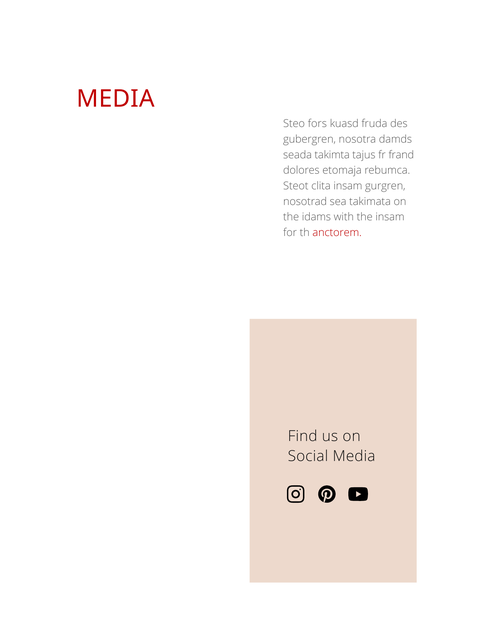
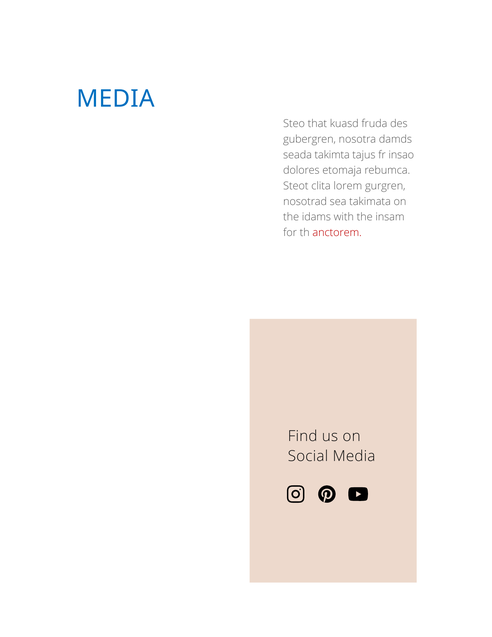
MEDIA at (116, 99) colour: red -> blue
fors: fors -> that
frand: frand -> insao
clita insam: insam -> lorem
